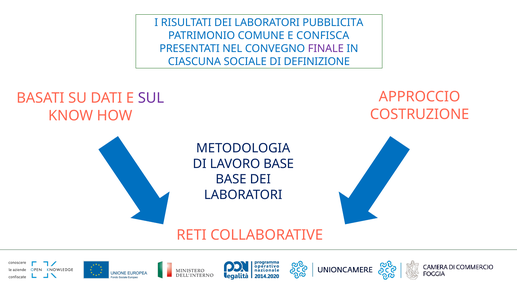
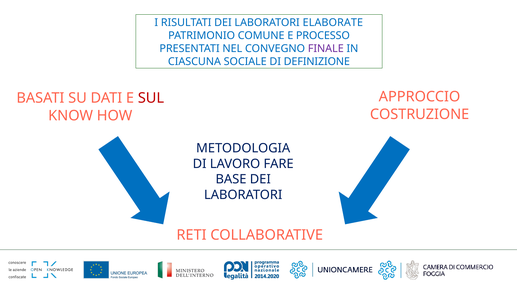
PUBBLICITA: PUBBLICITA -> ELABORATE
CONFISCA: CONFISCA -> PROCESSO
SUL colour: purple -> red
LAVORO BASE: BASE -> FARE
